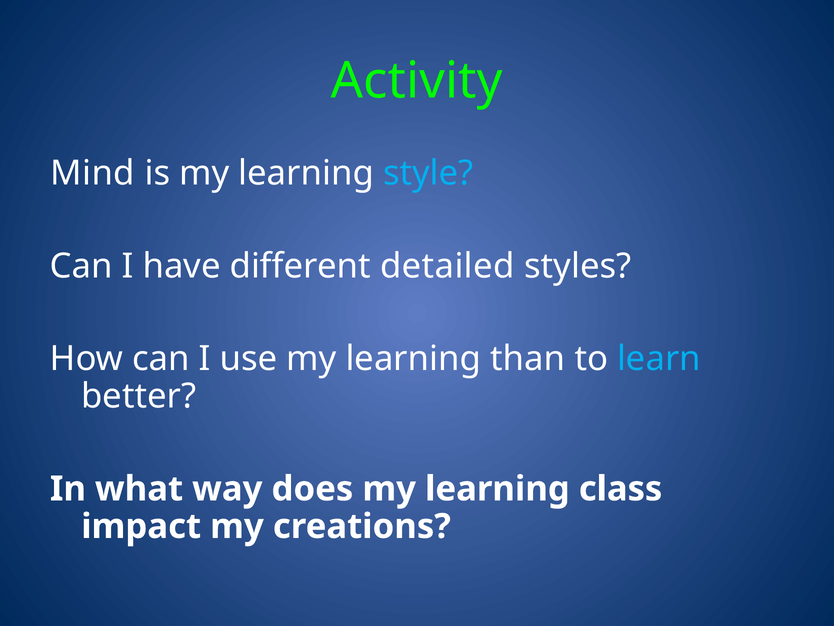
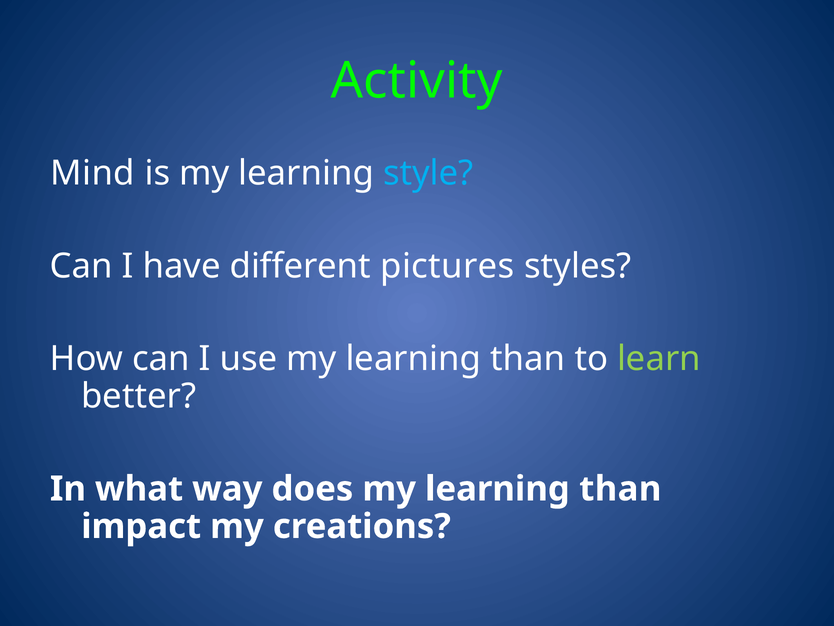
detailed: detailed -> pictures
learn colour: light blue -> light green
does my learning class: class -> than
